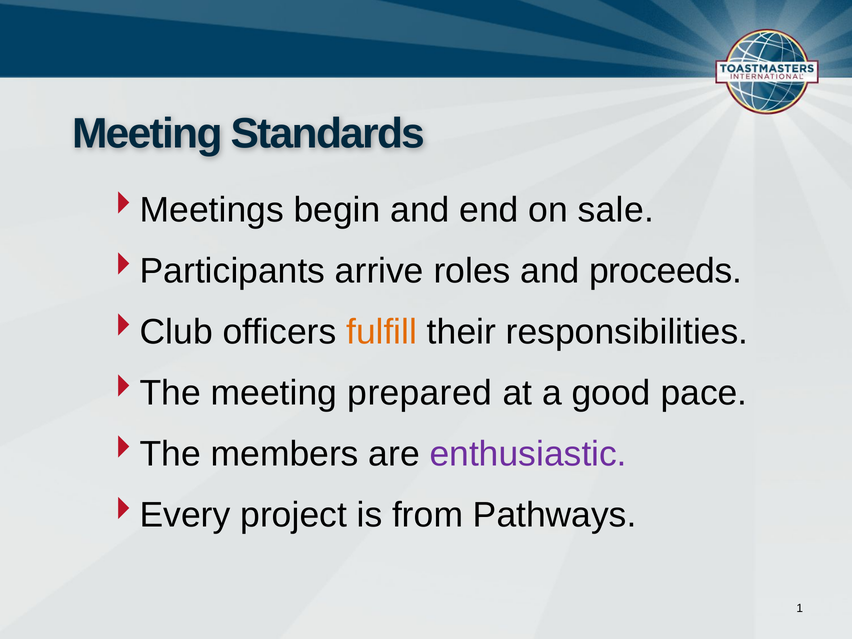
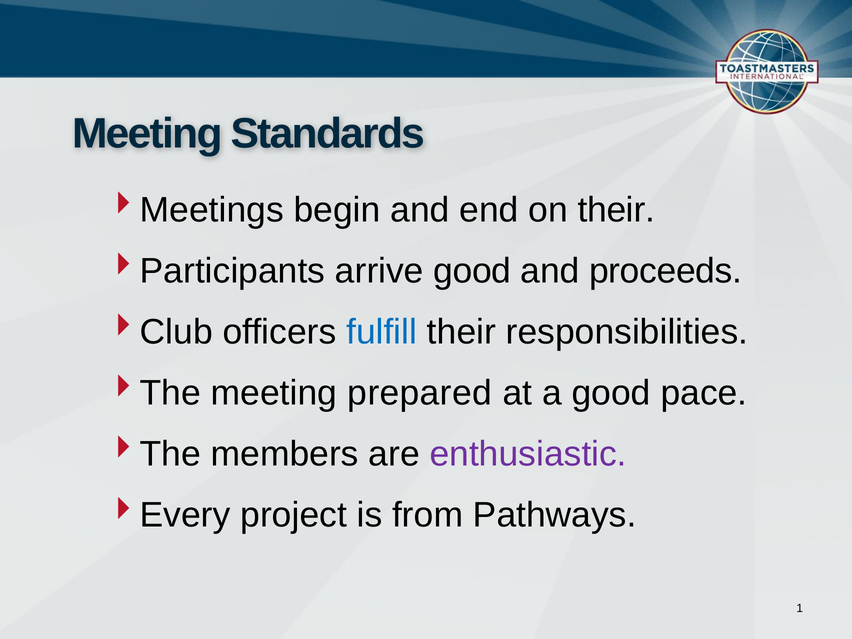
on sale: sale -> their
arrive roles: roles -> good
fulfill colour: orange -> blue
